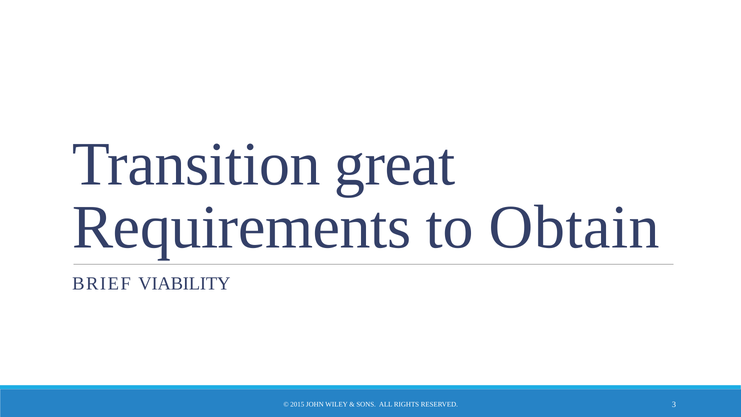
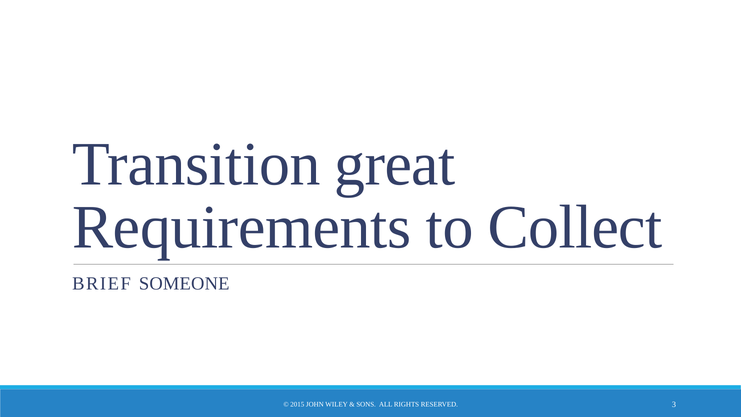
Obtain: Obtain -> Collect
VIABILITY: VIABILITY -> SOMEONE
